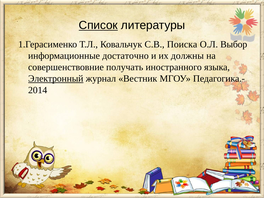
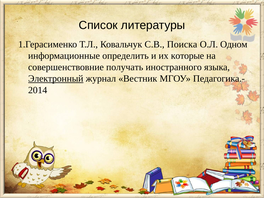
Список underline: present -> none
Выбор: Выбор -> Одном
достаточно: достаточно -> определить
должны: должны -> которые
